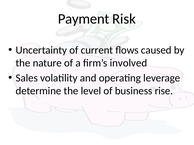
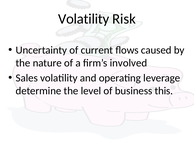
Payment at (84, 19): Payment -> Volatility
rise: rise -> this
